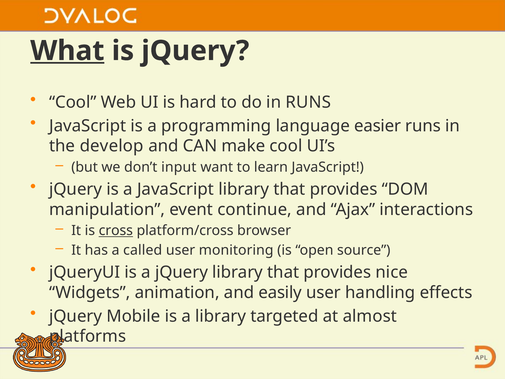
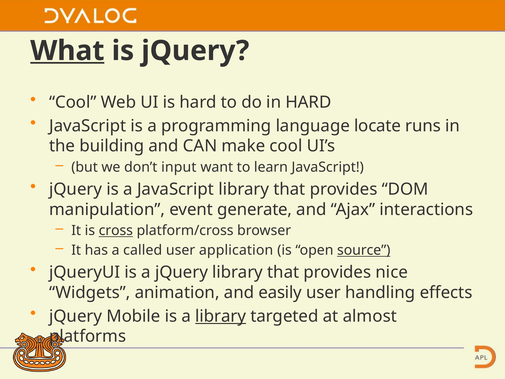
in RUNS: RUNS -> HARD
easier: easier -> locate
develop: develop -> building
continue: continue -> generate
monitoring: monitoring -> application
source underline: none -> present
library at (221, 316) underline: none -> present
